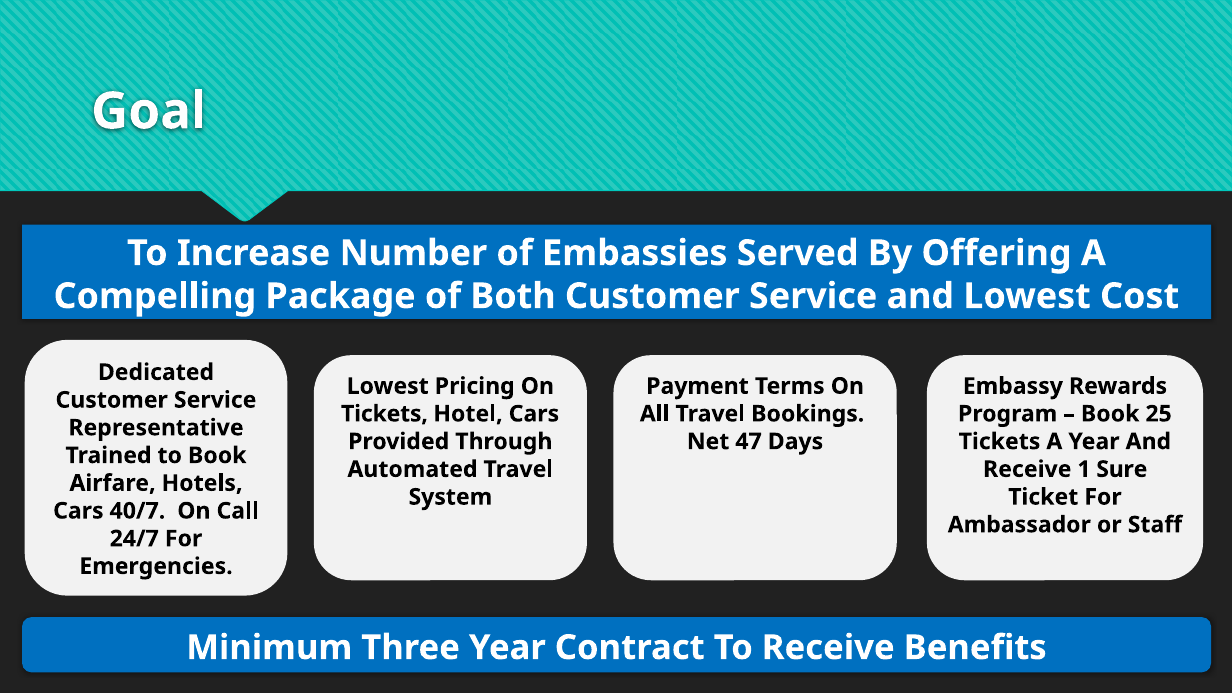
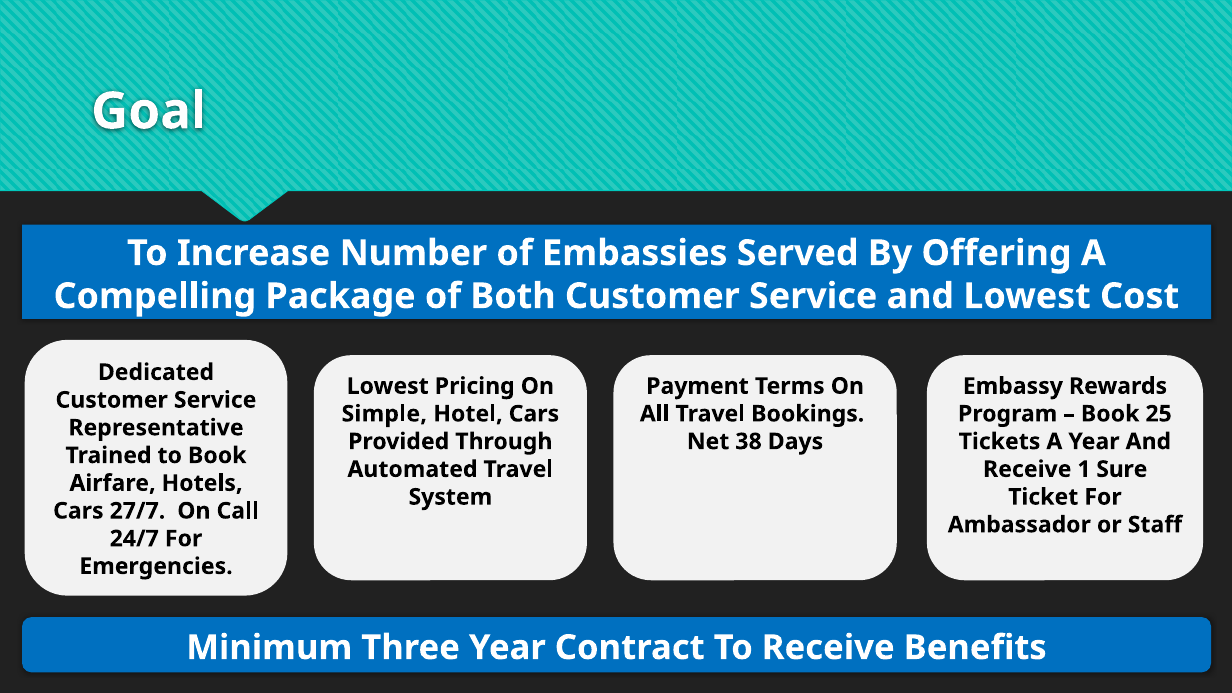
Tickets at (384, 414): Tickets -> Simple
47: 47 -> 38
40/7: 40/7 -> 27/7
